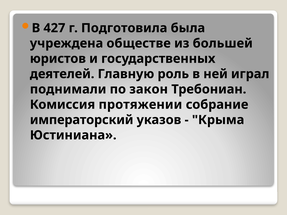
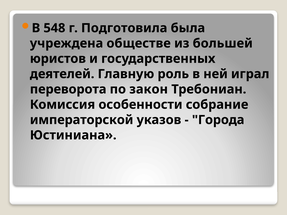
427: 427 -> 548
поднимали: поднимали -> переворота
протяжении: протяжении -> особенности
императорский: императорский -> императорской
Крыма: Крыма -> Города
